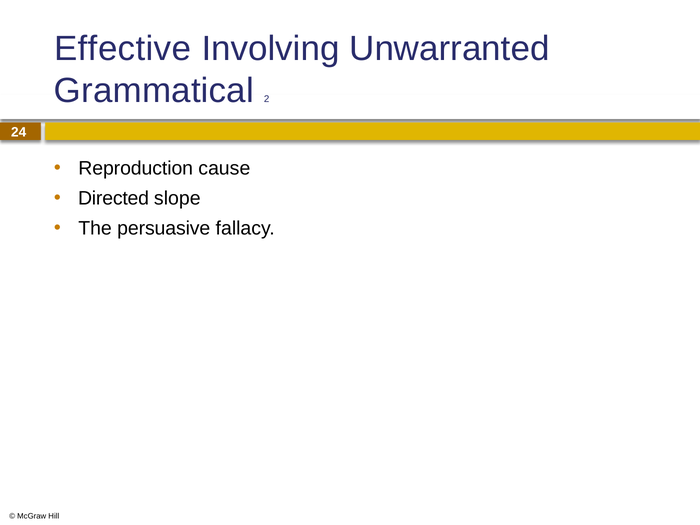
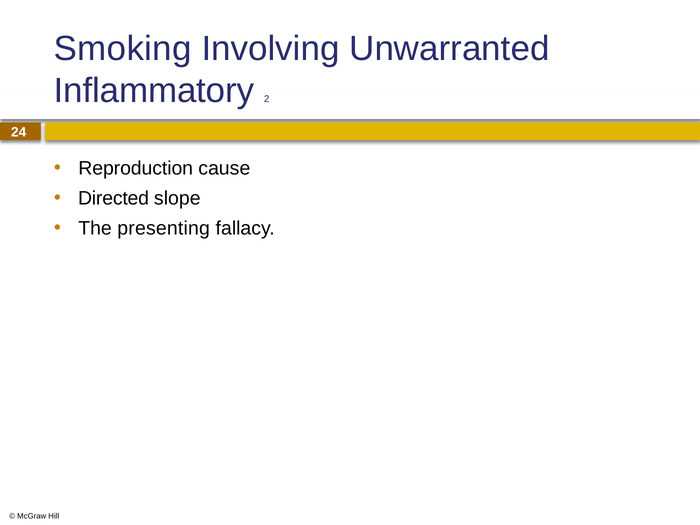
Effective: Effective -> Smoking
Grammatical: Grammatical -> Inflammatory
persuasive: persuasive -> presenting
